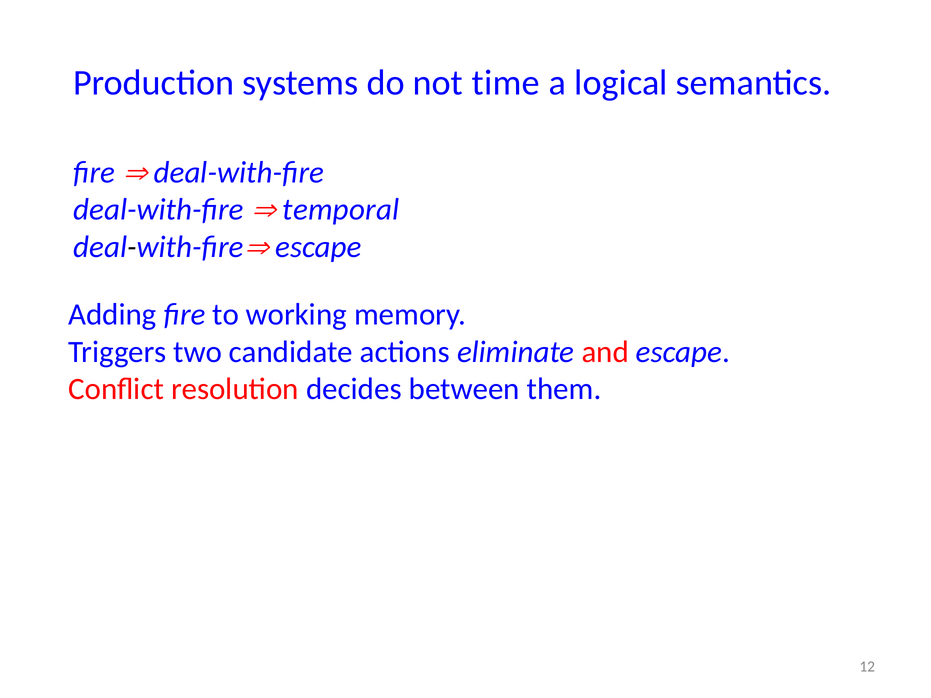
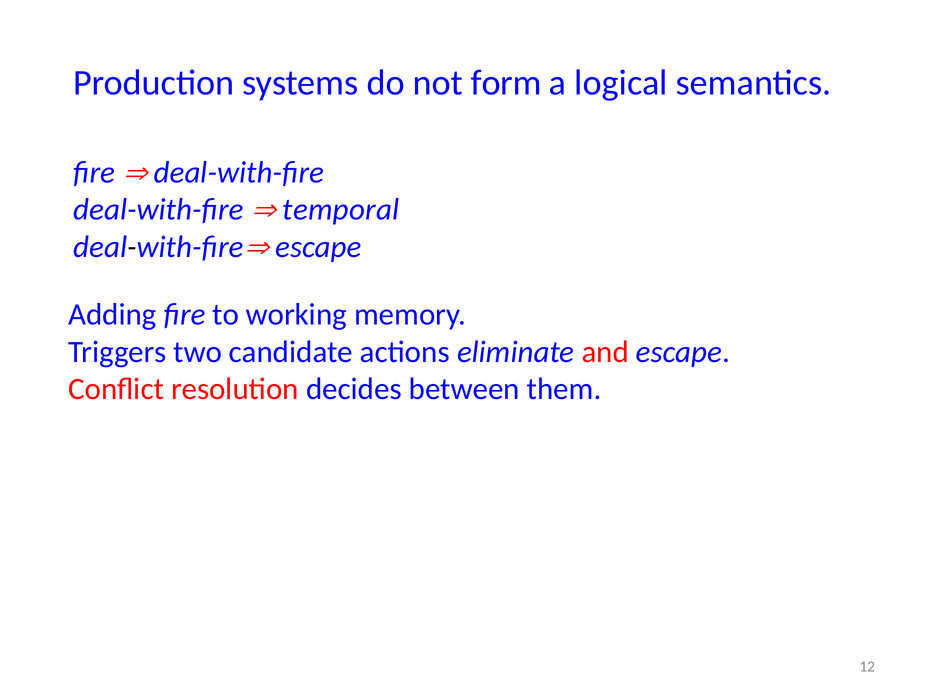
time: time -> form
